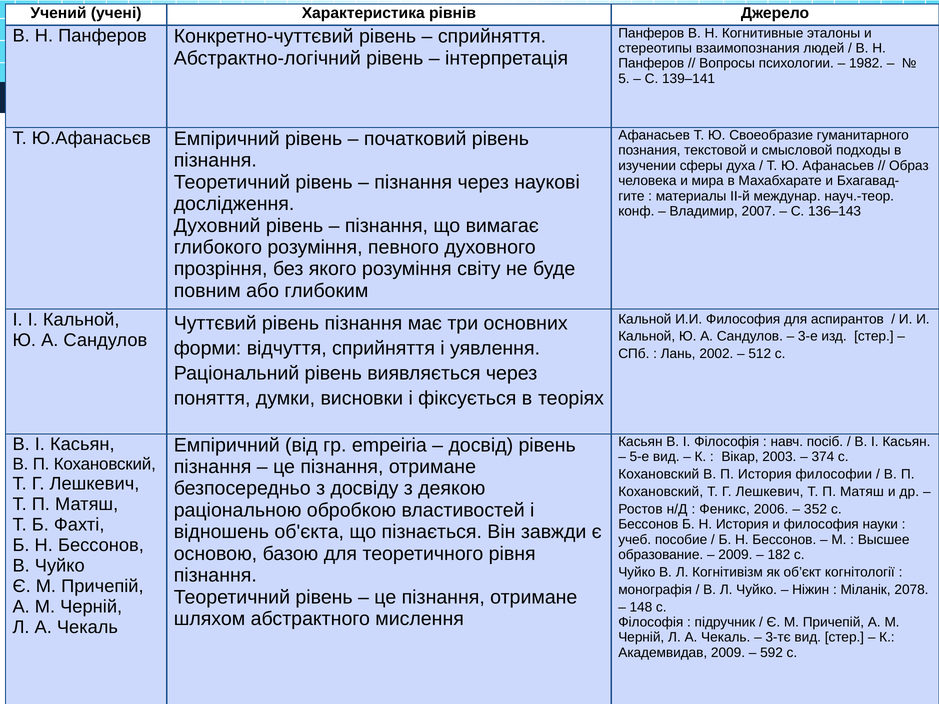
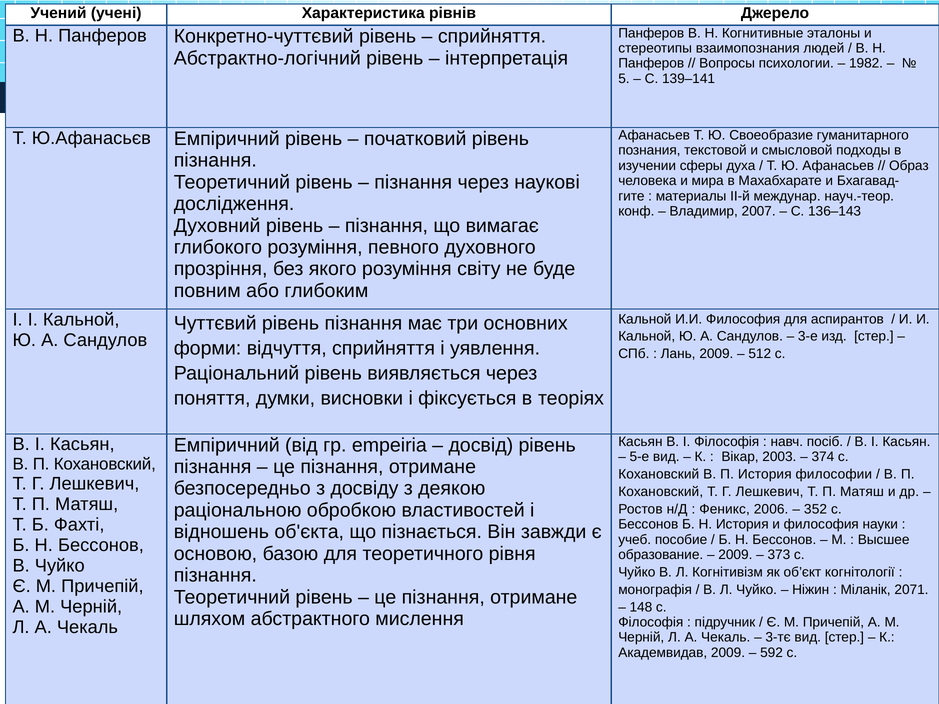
Лань 2002: 2002 -> 2009
182: 182 -> 373
2078: 2078 -> 2071
